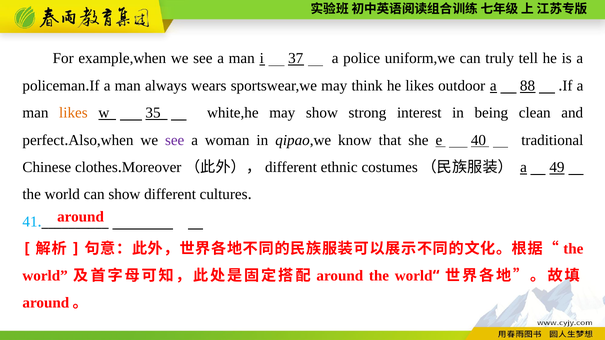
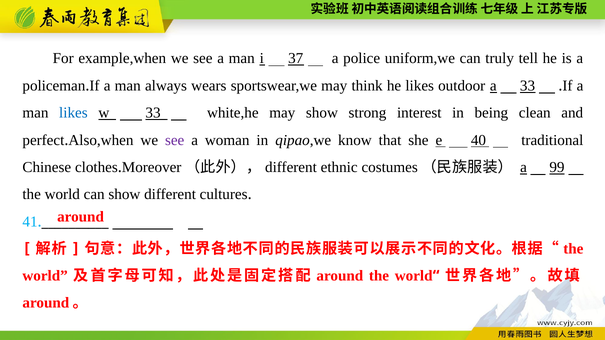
a 88: 88 -> 33
likes at (73, 113) colour: orange -> blue
w 35: 35 -> 33
49: 49 -> 99
